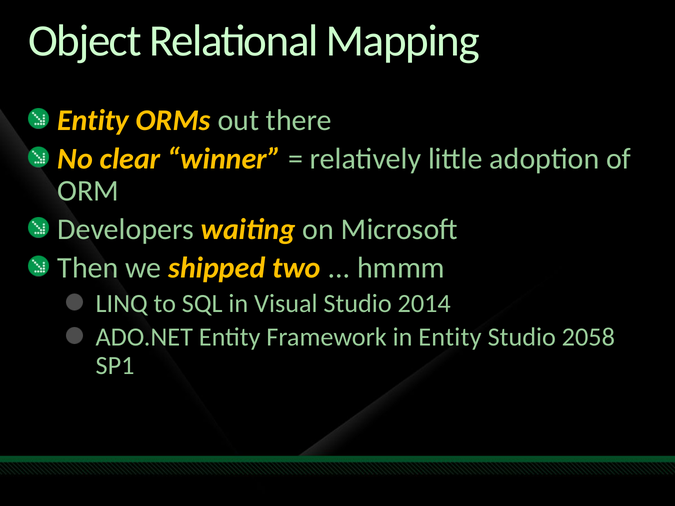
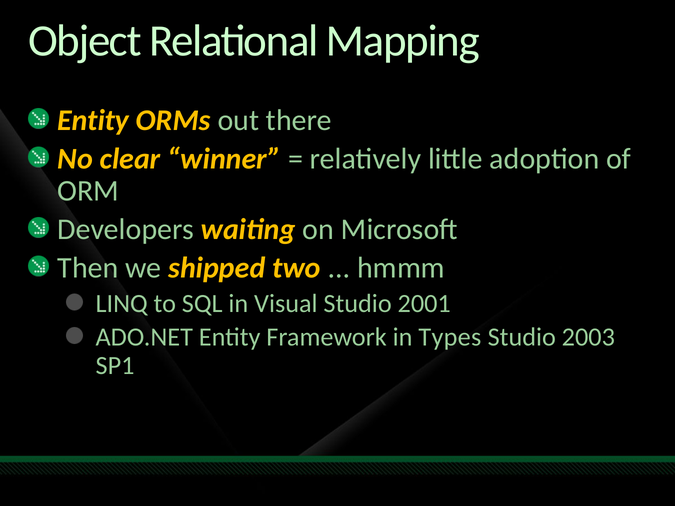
2014: 2014 -> 2001
in Entity: Entity -> Types
2058: 2058 -> 2003
